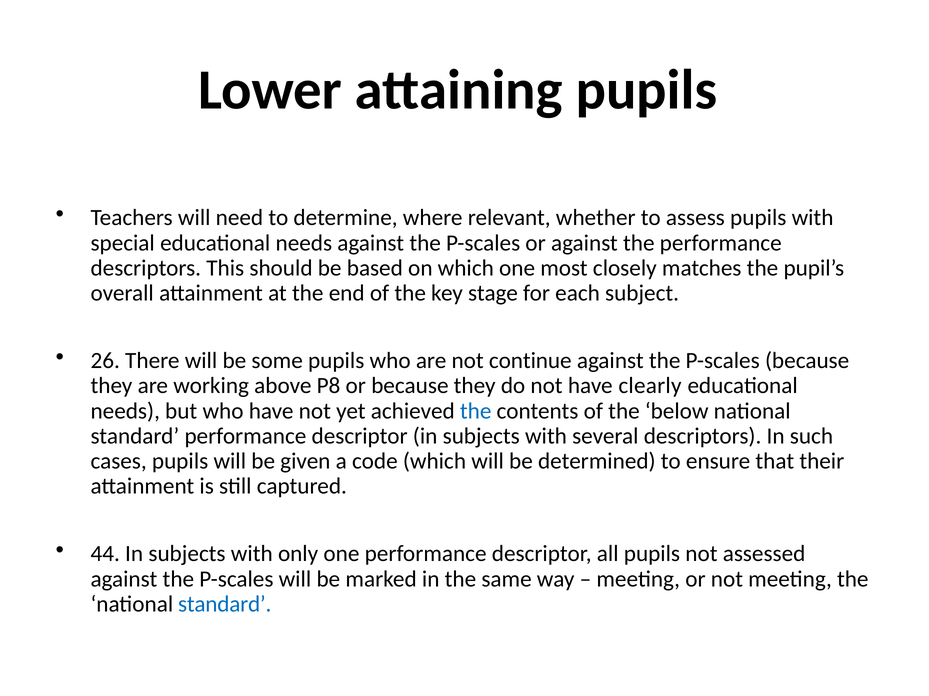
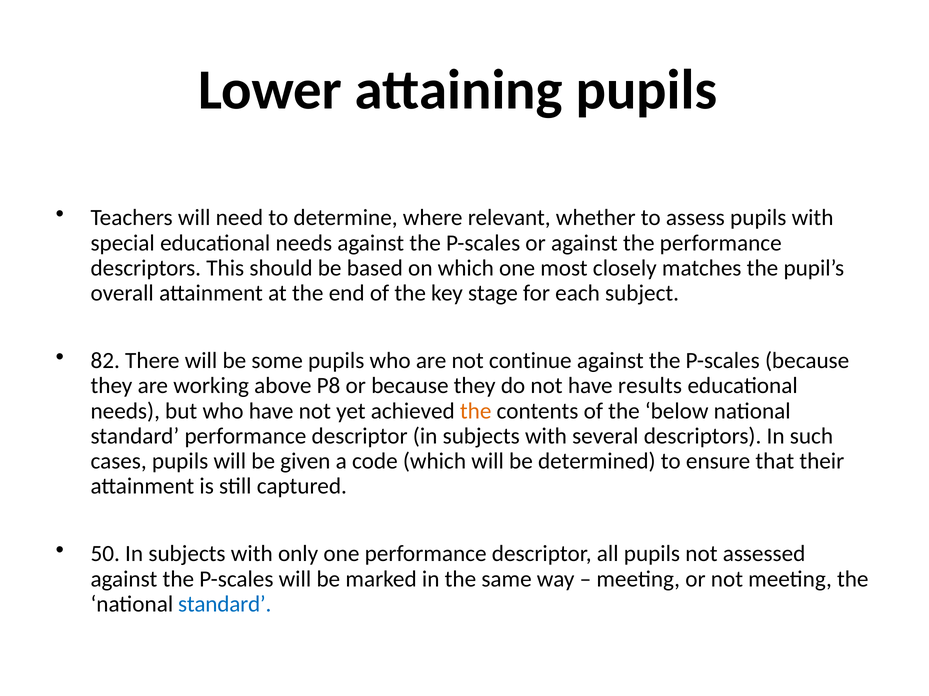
26: 26 -> 82
clearly: clearly -> results
the at (476, 411) colour: blue -> orange
44: 44 -> 50
